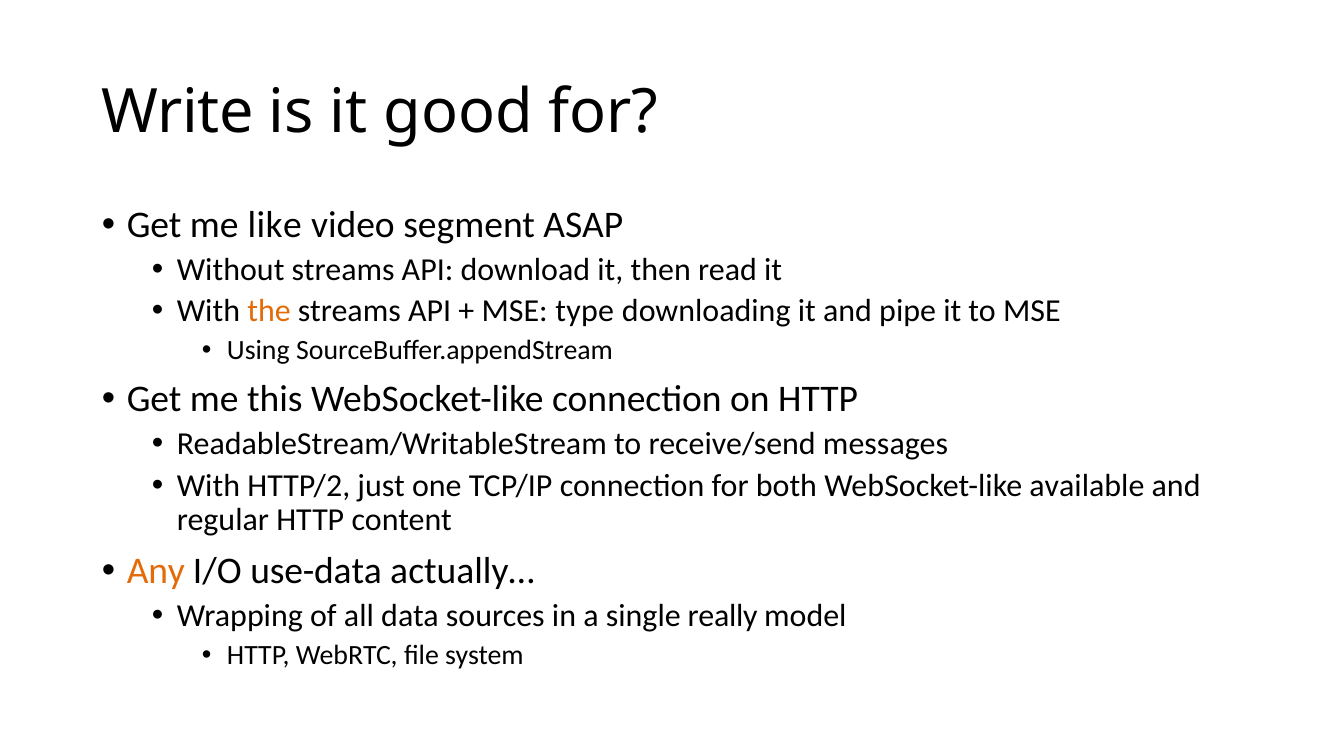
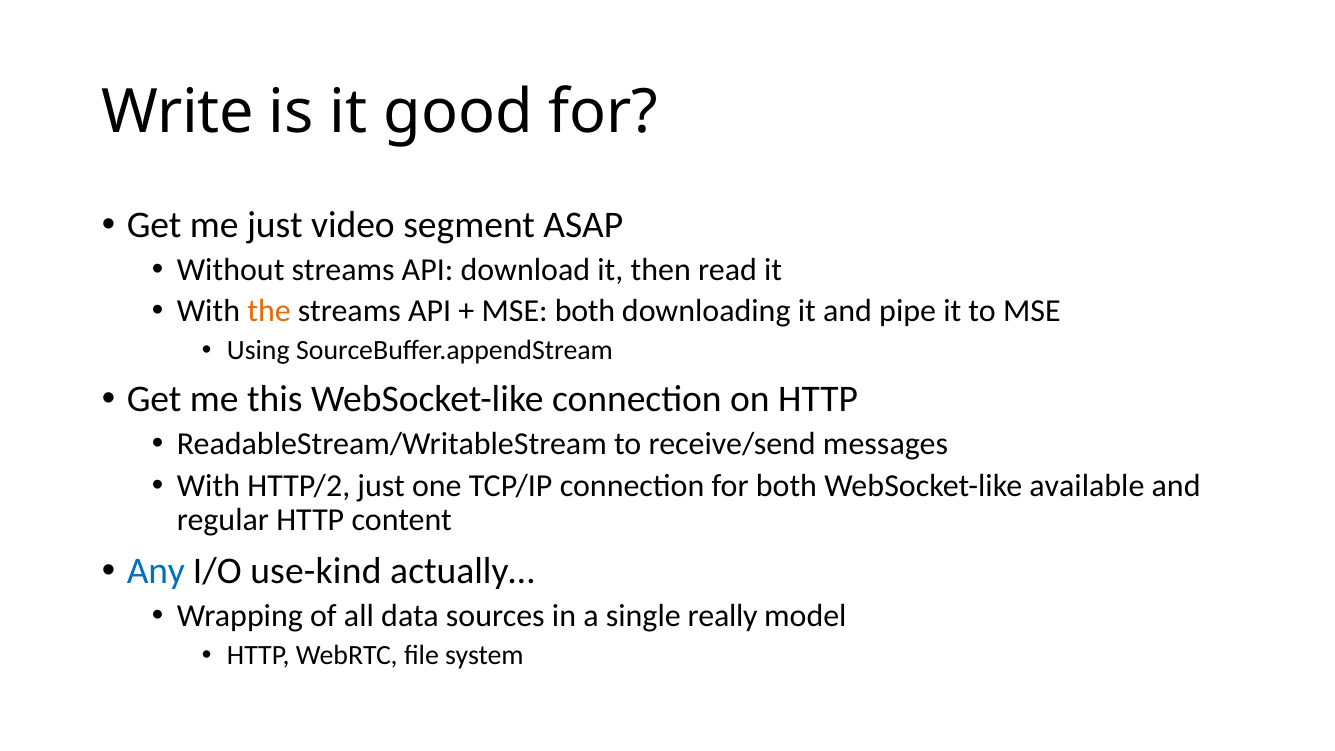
me like: like -> just
MSE type: type -> both
Any colour: orange -> blue
use-data: use-data -> use-kind
